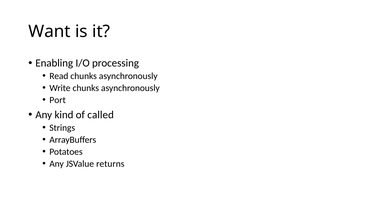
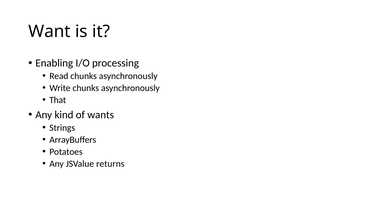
Port: Port -> That
called: called -> wants
